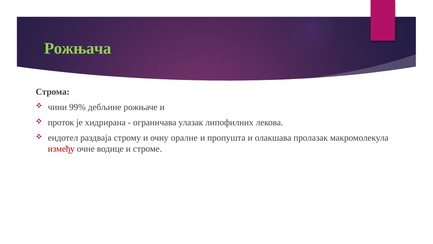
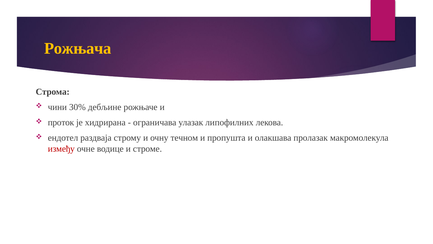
Рожњача colour: light green -> yellow
99%: 99% -> 30%
оралне: оралне -> течном
